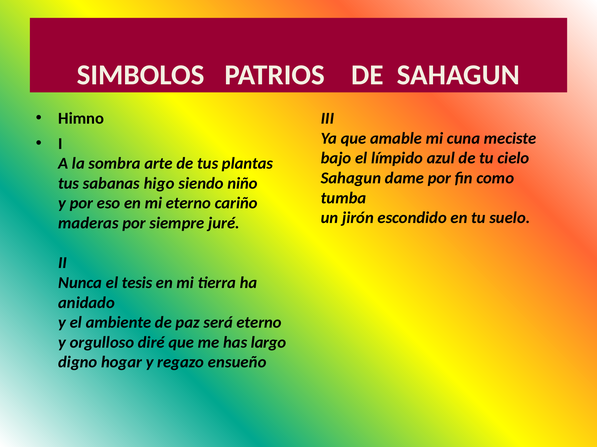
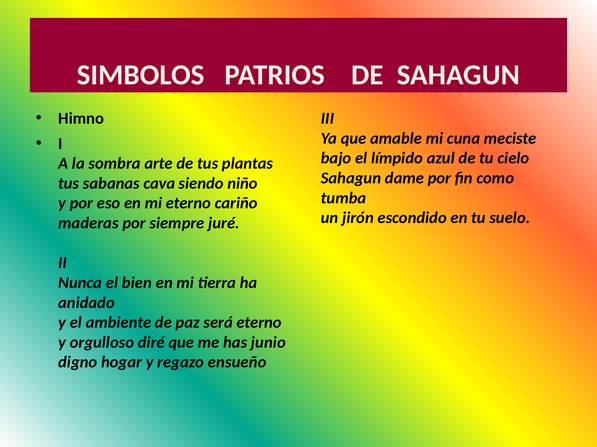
higo: higo -> cava
tesis: tesis -> bien
largo: largo -> junio
